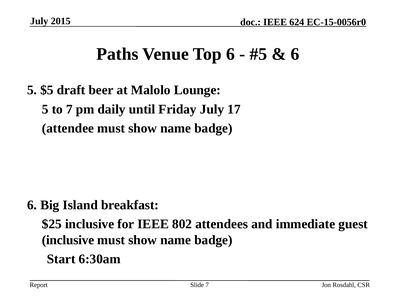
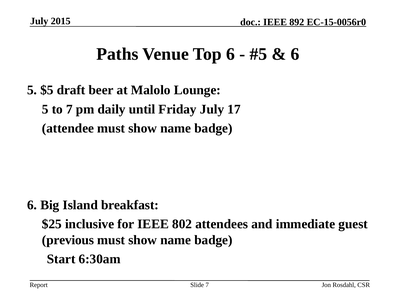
624: 624 -> 892
inclusive at (68, 240): inclusive -> previous
